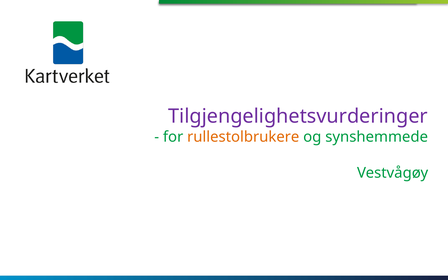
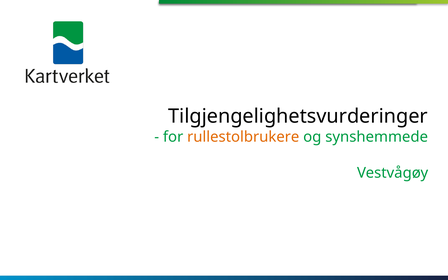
Tilgjengelighetsvurderinger colour: purple -> black
